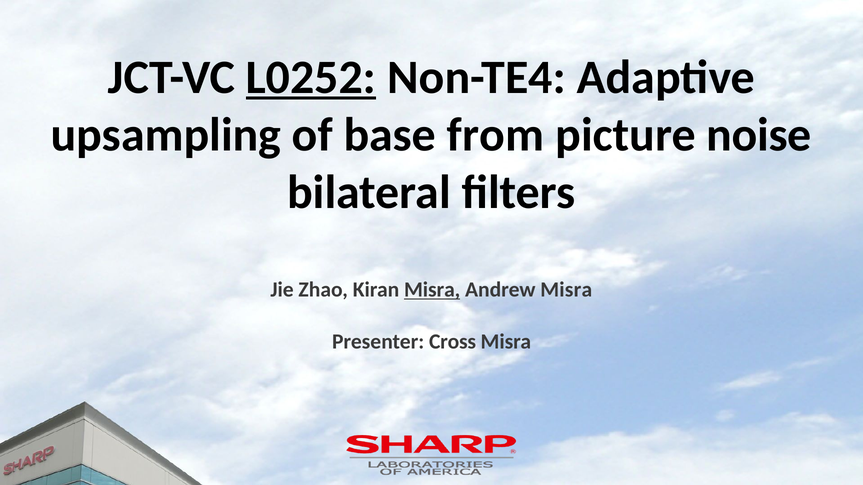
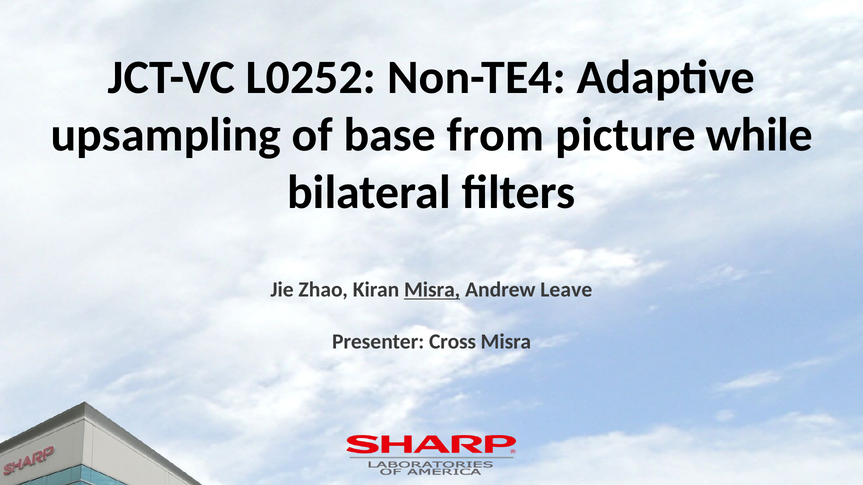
L0252 at (311, 78) underline: present -> none
noise: noise -> while
Andrew Misra: Misra -> Leave
